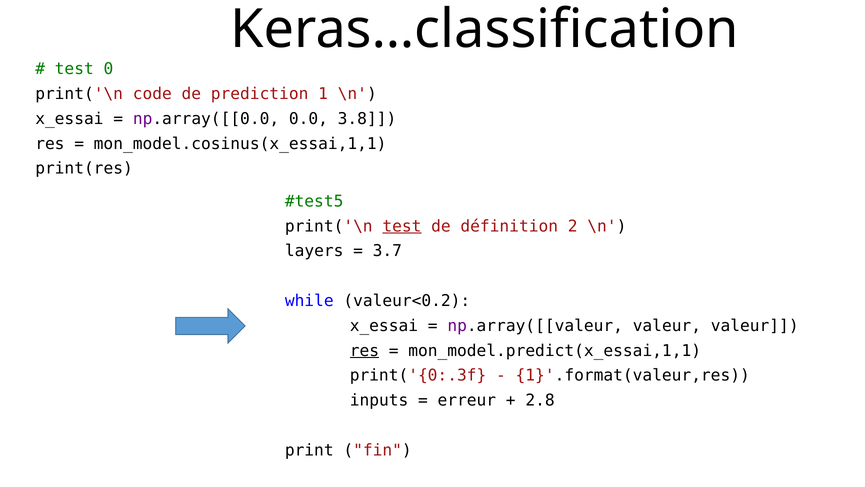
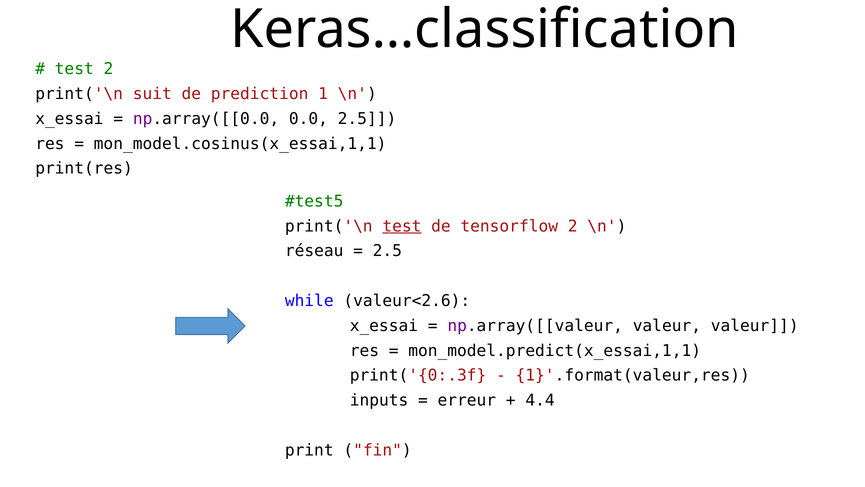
test 0: 0 -> 2
code: code -> suit
0.0 3.8: 3.8 -> 2.5
définition: définition -> tensorflow
layers: layers -> réseau
3.7 at (387, 251): 3.7 -> 2.5
valeur<0.2: valeur<0.2 -> valeur<2.6
res at (364, 350) underline: present -> none
2.8: 2.8 -> 4.4
